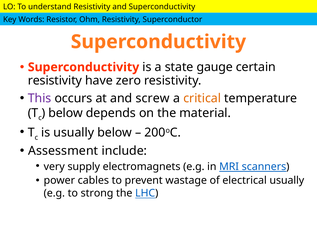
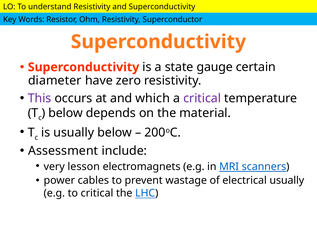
resistivity at (55, 80): resistivity -> diameter
screw: screw -> which
critical at (202, 98) colour: orange -> purple
supply: supply -> lesson
to strong: strong -> critical
